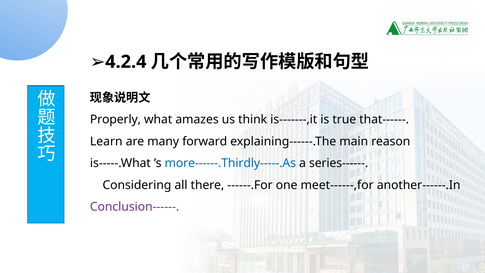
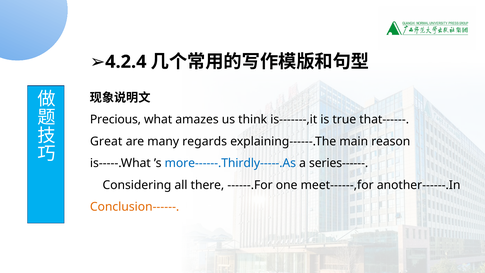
Properly: Properly -> Precious
Learn: Learn -> Great
forward: forward -> regards
Conclusion------ colour: purple -> orange
